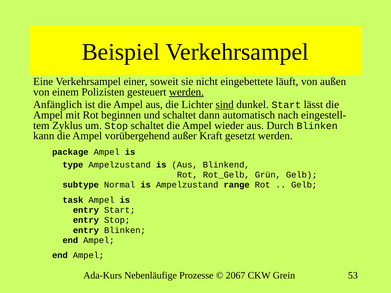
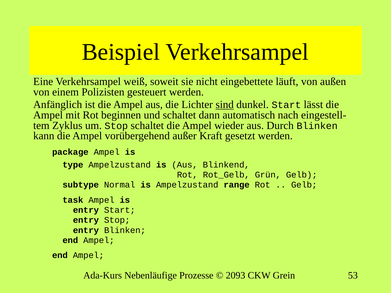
einer: einer -> weiß
werden at (186, 92) underline: present -> none
2067: 2067 -> 2093
